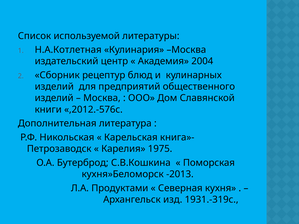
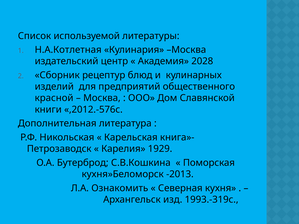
2004: 2004 -> 2028
изделий at (54, 98): изделий -> красной
1975: 1975 -> 1929
Продуктами: Продуктами -> Ознакомить
1931.-319с: 1931.-319с -> 1993.-319с
